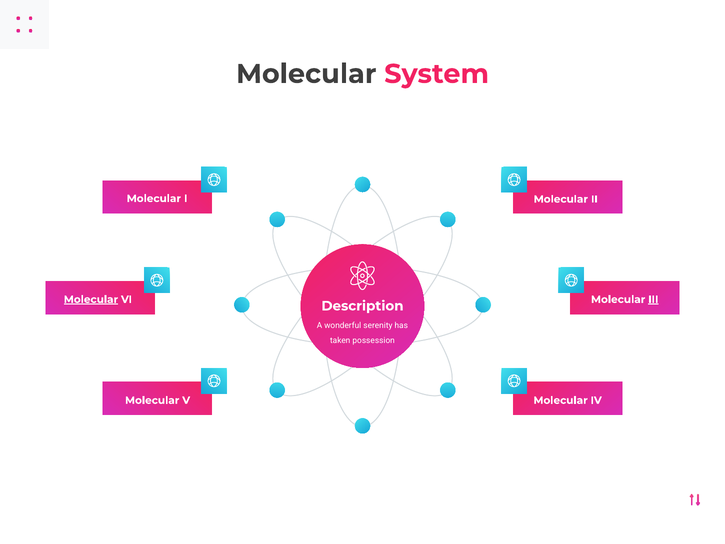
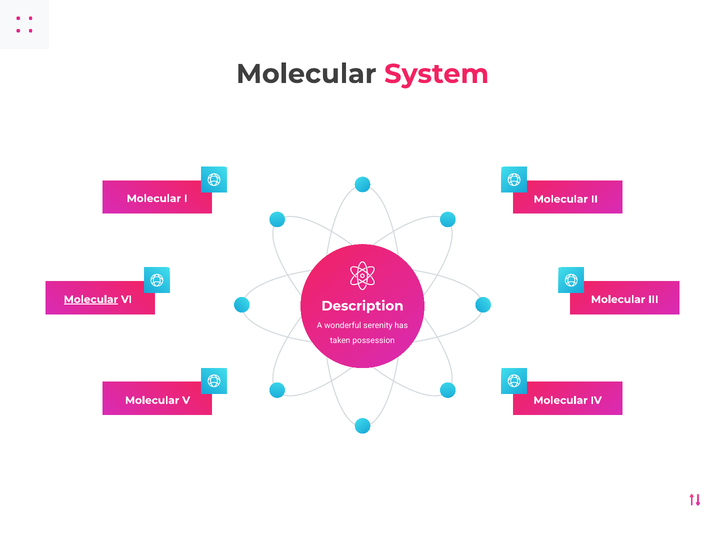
III underline: present -> none
